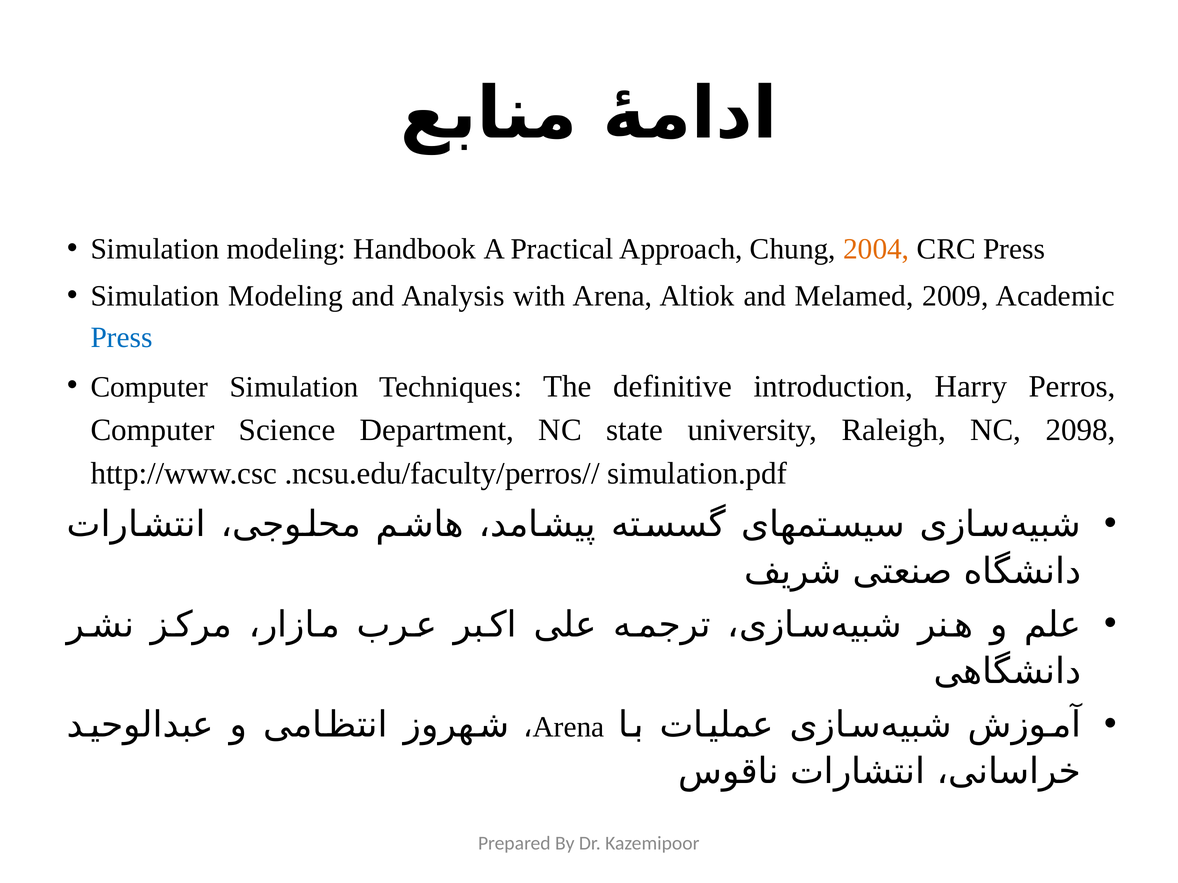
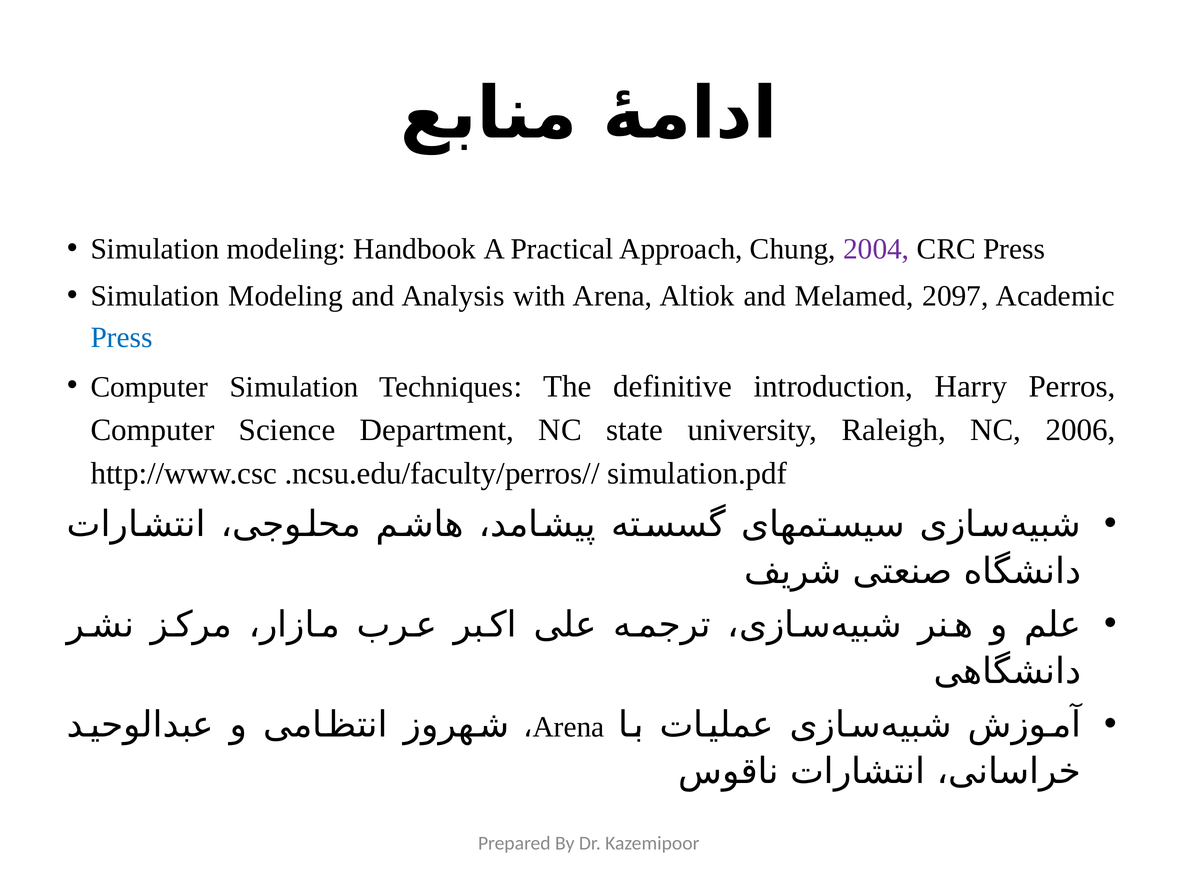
2004 colour: orange -> purple
2009: 2009 -> 2097
2098: 2098 -> 2006
